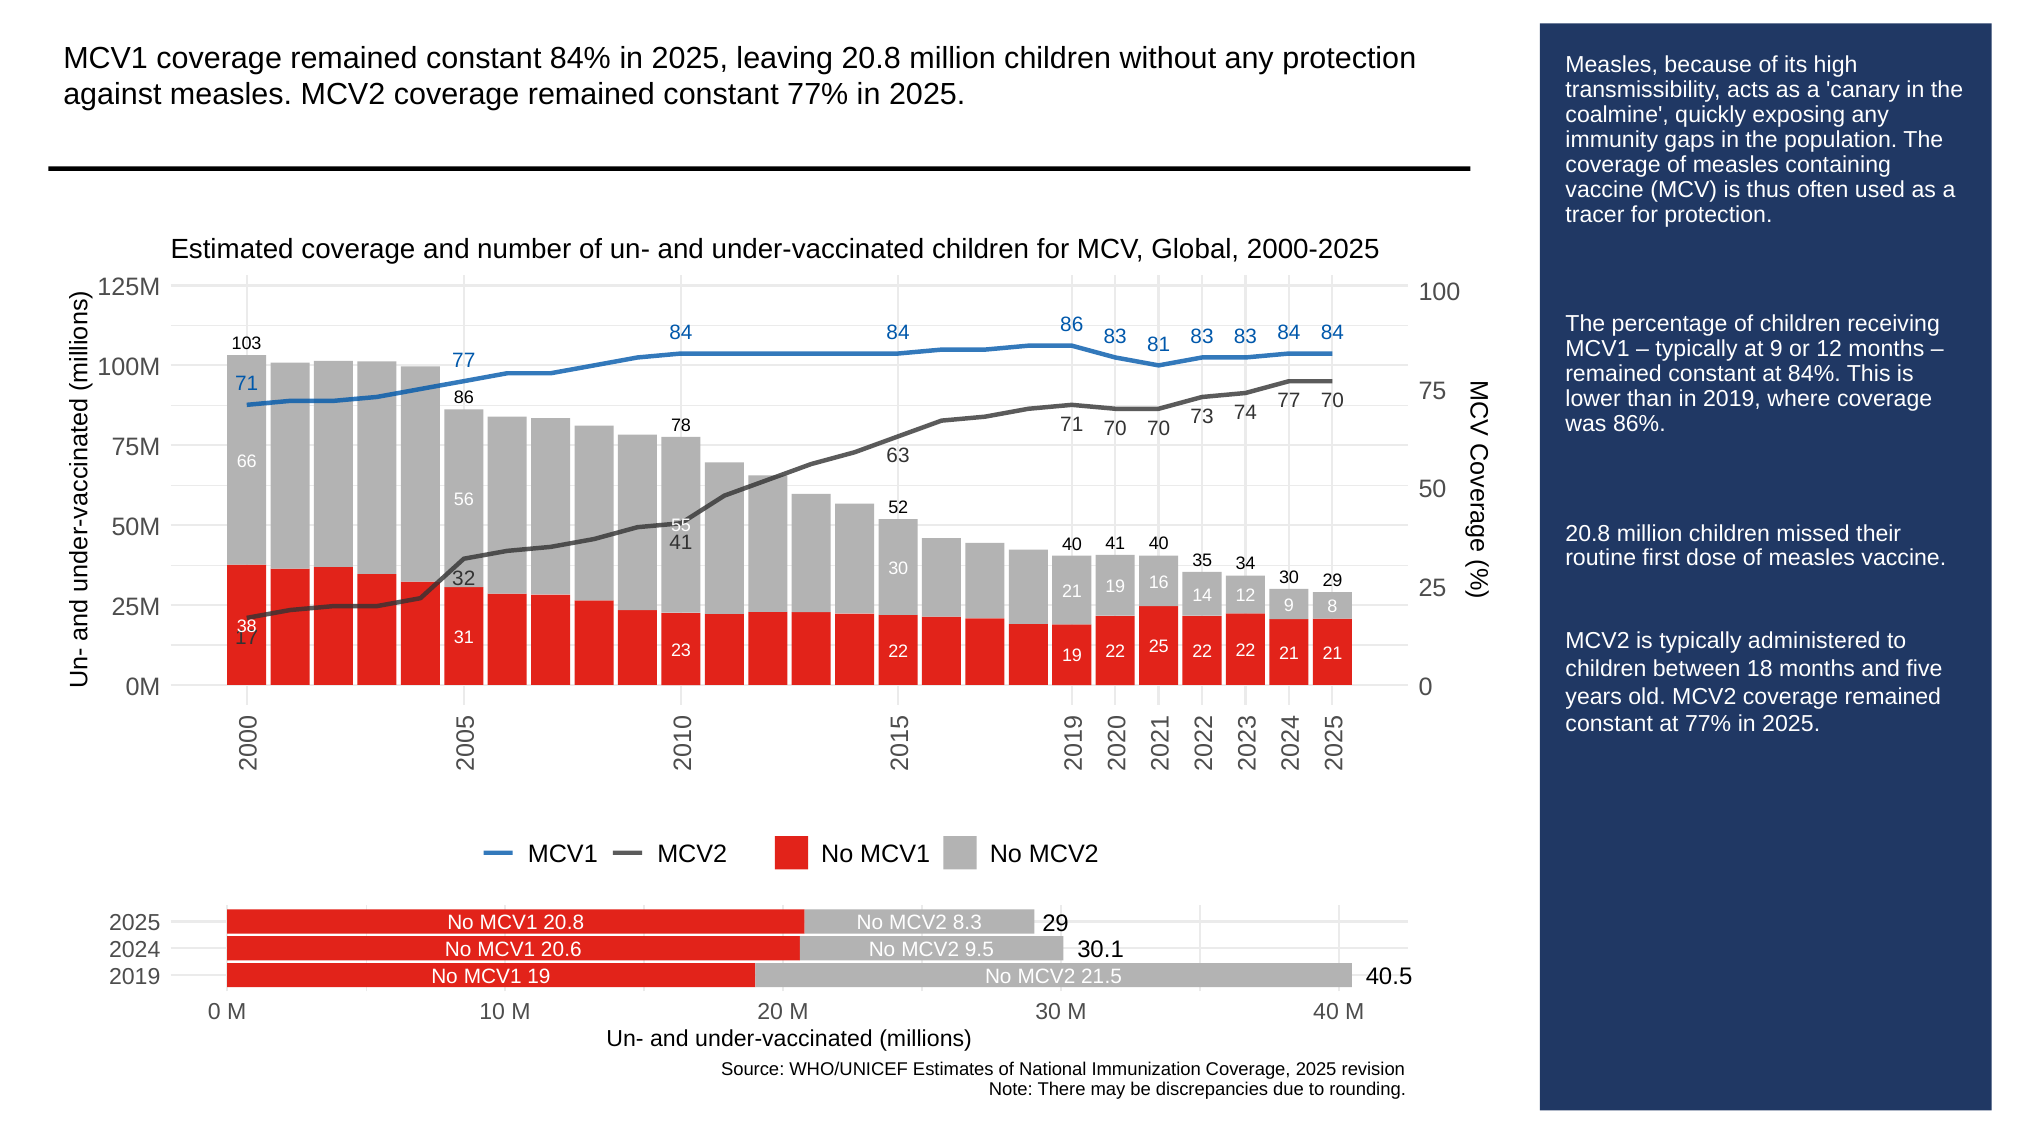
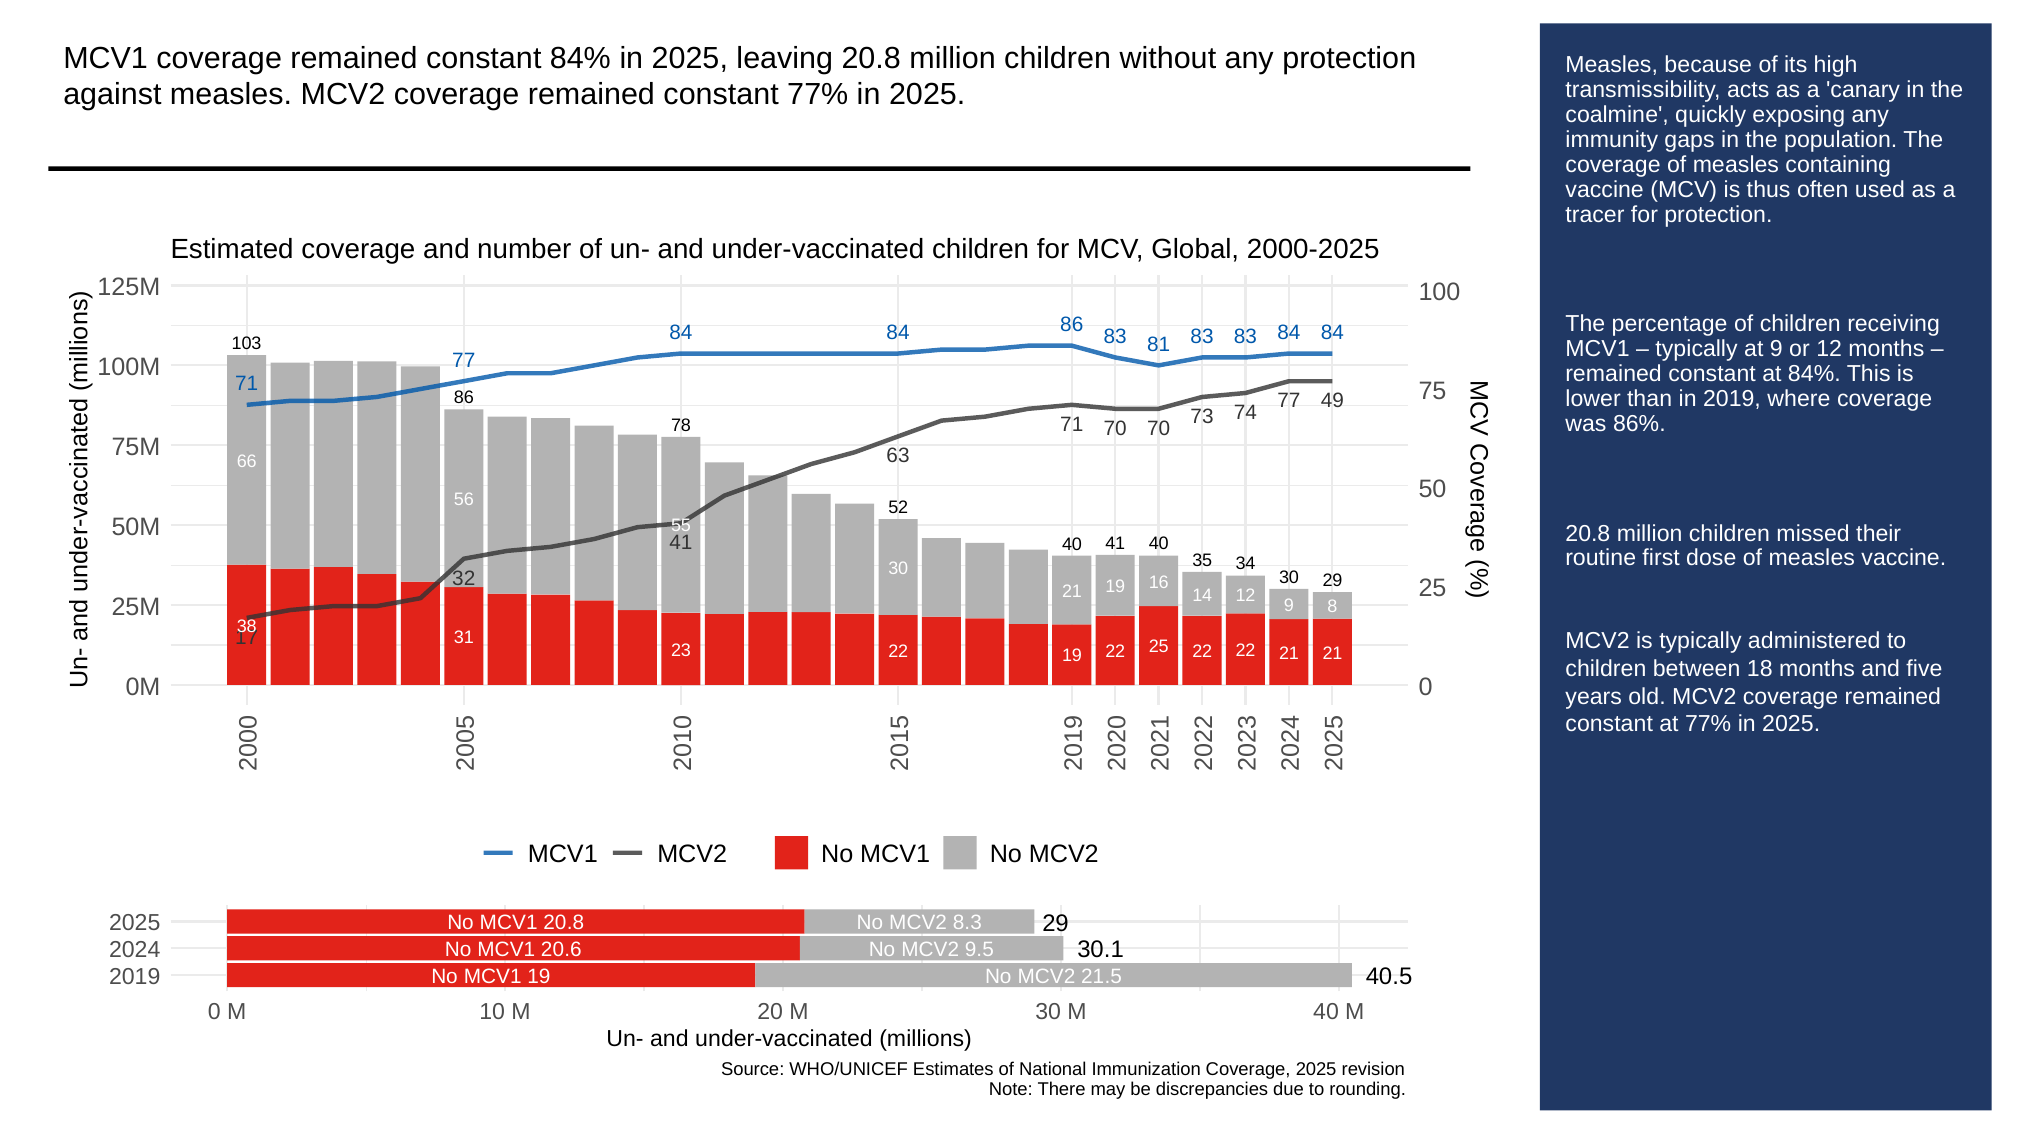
77 70: 70 -> 49
